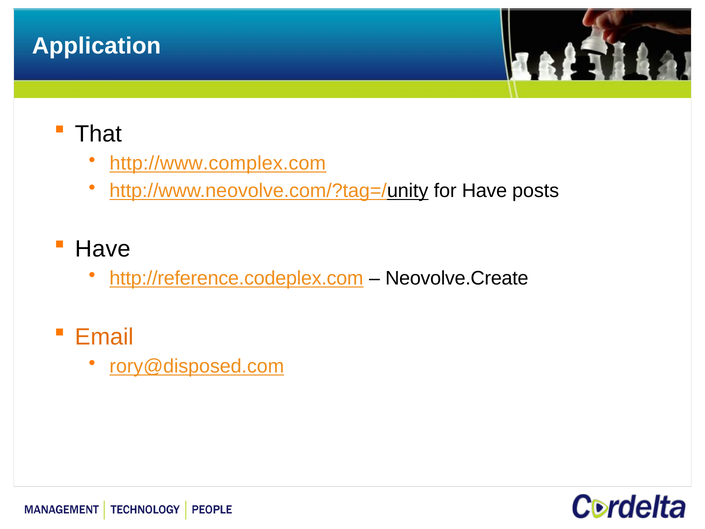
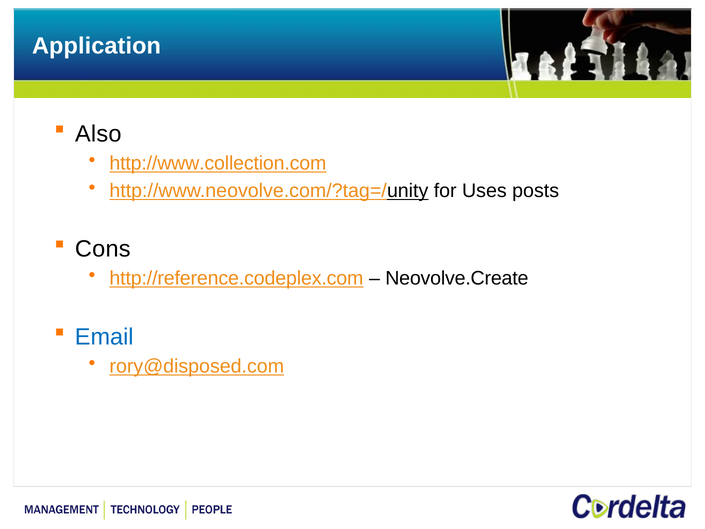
That: That -> Also
http://www.complex.com: http://www.complex.com -> http://www.collection.com
for Have: Have -> Uses
Have at (103, 249): Have -> Cons
Email colour: orange -> blue
